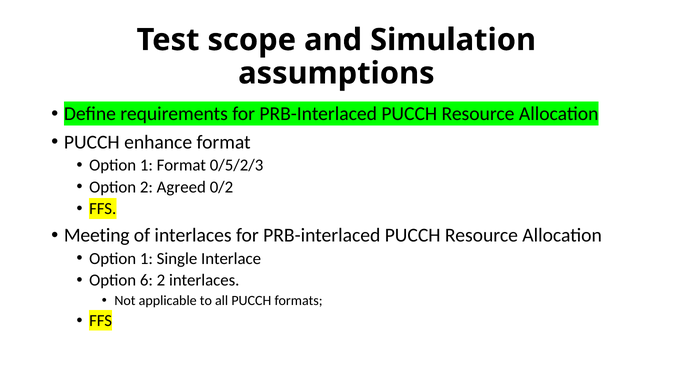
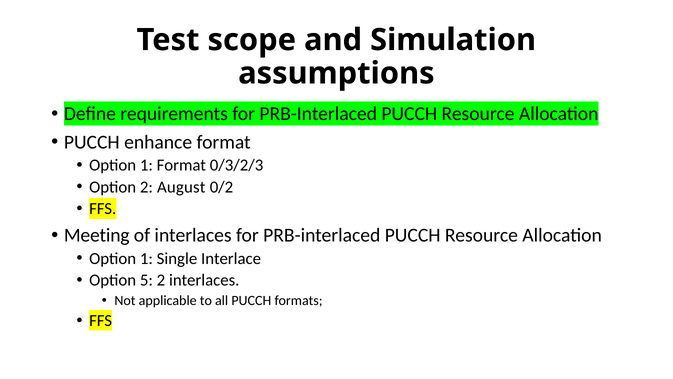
0/5/2/3: 0/5/2/3 -> 0/3/2/3
Agreed: Agreed -> August
6: 6 -> 5
